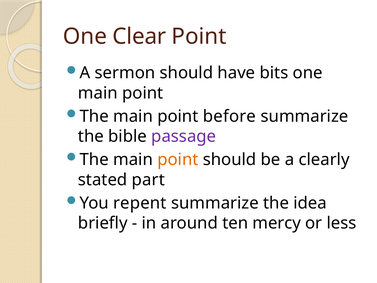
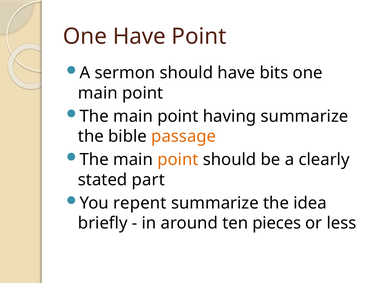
One Clear: Clear -> Have
before: before -> having
passage colour: purple -> orange
mercy: mercy -> pieces
